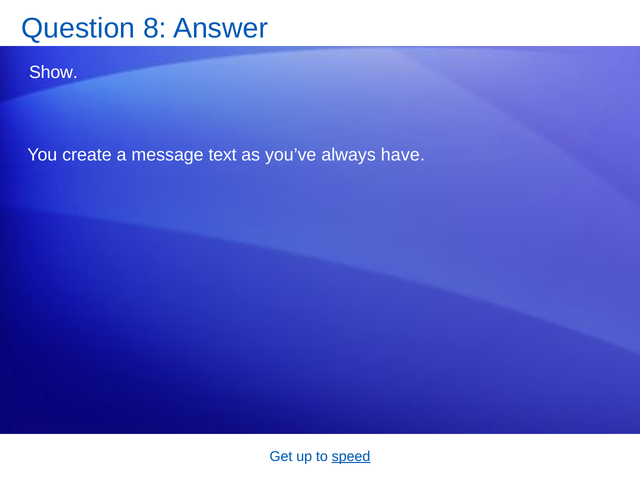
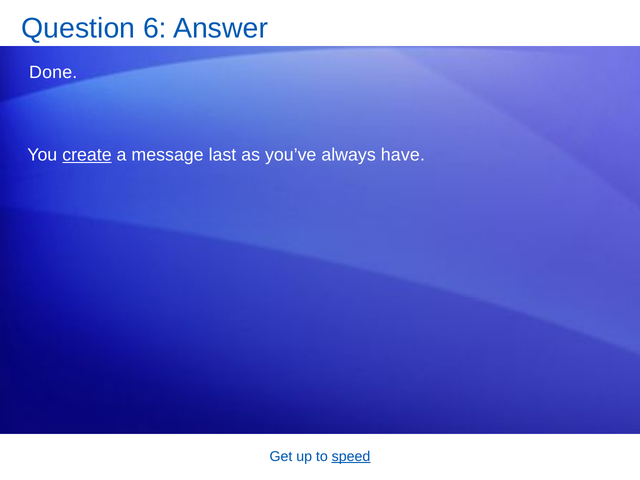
8: 8 -> 6
Show: Show -> Done
create underline: none -> present
text: text -> last
